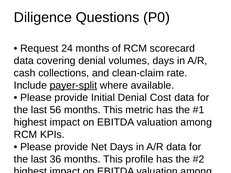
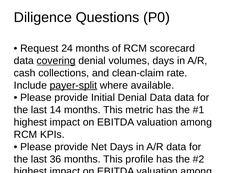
covering underline: none -> present
Denial Cost: Cost -> Data
56: 56 -> 14
